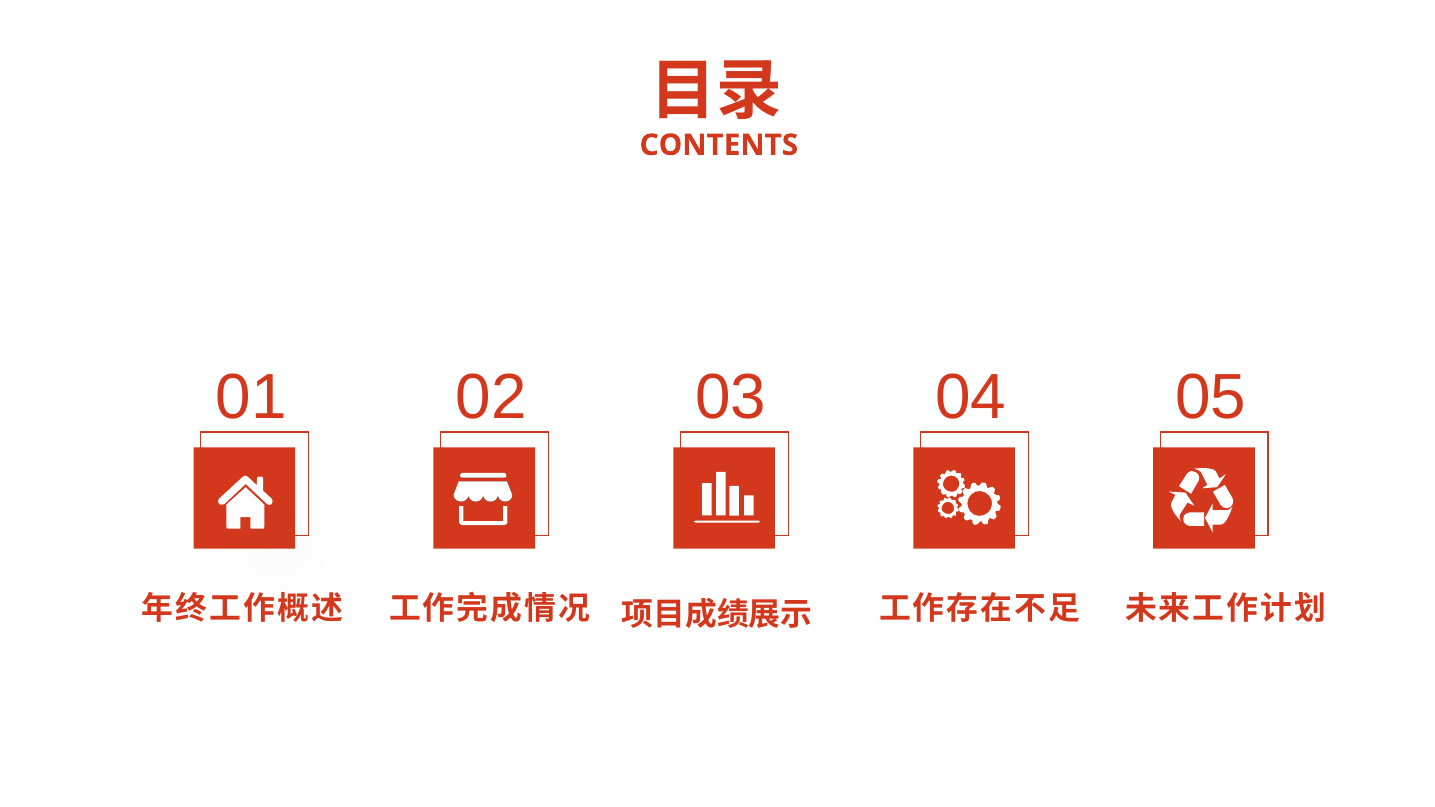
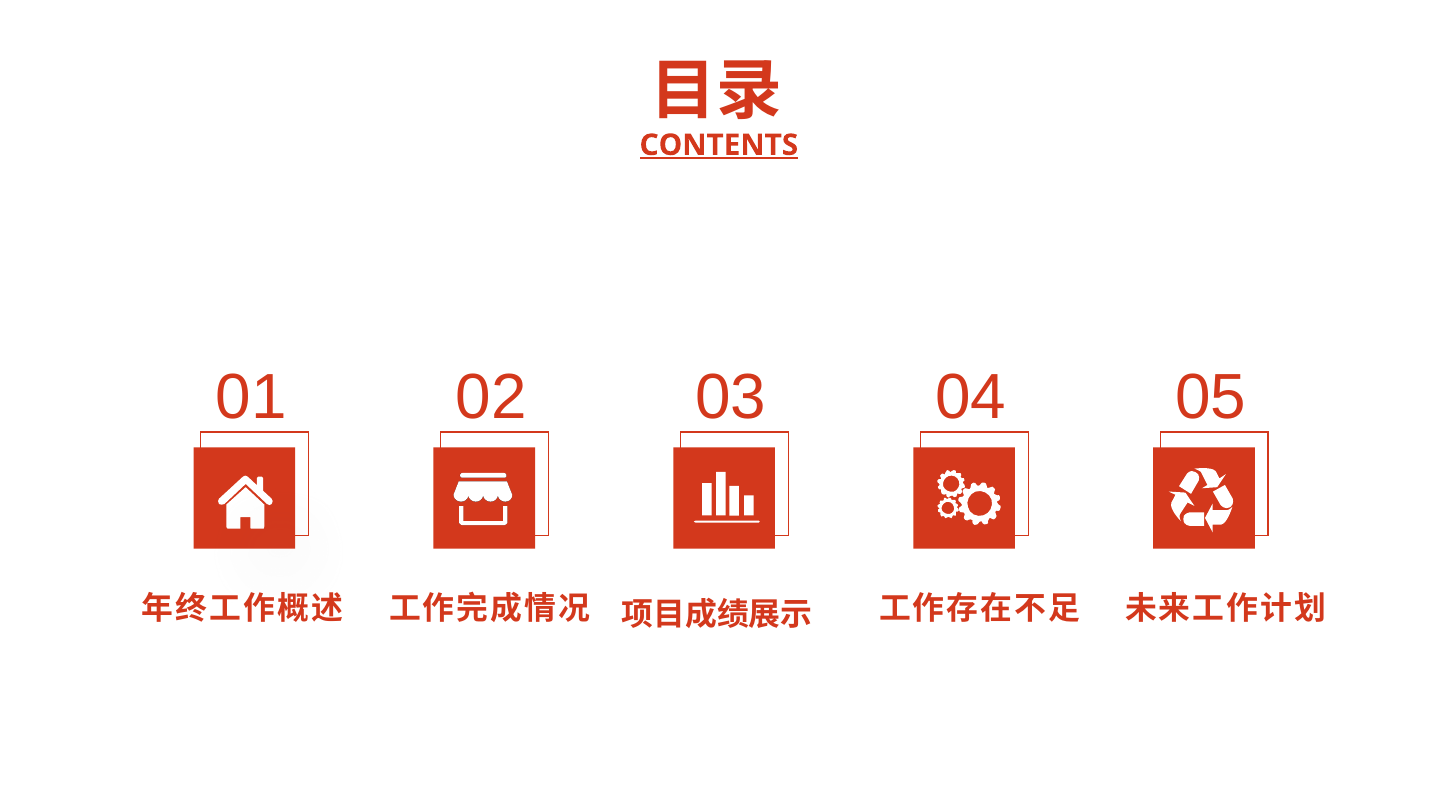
CONTENTS underline: none -> present
